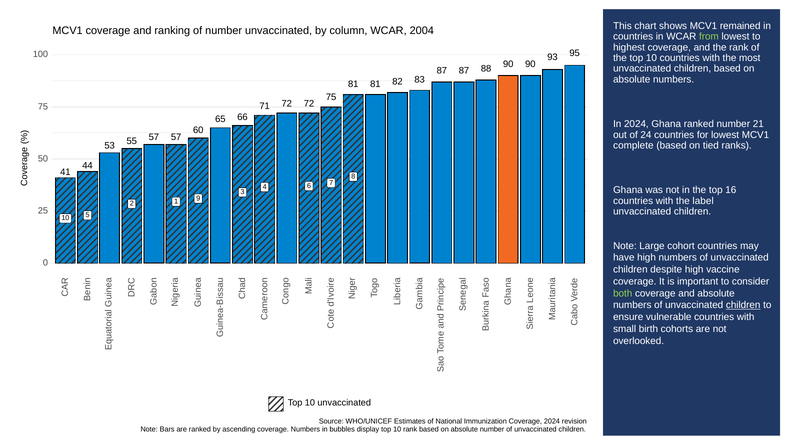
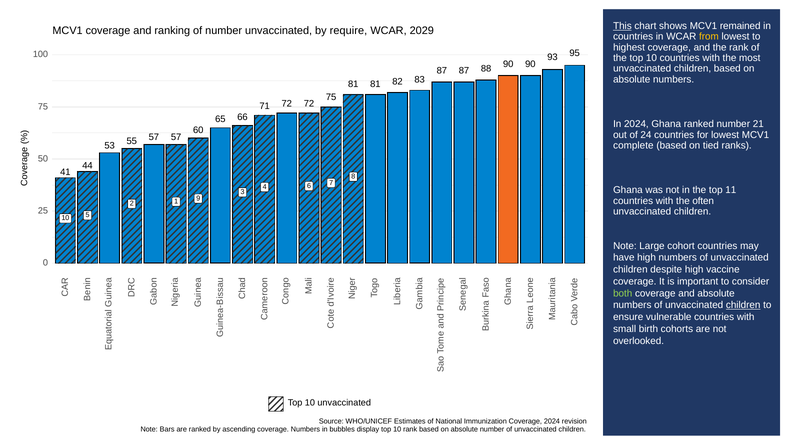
This underline: none -> present
column: column -> require
2004: 2004 -> 2029
from colour: light green -> yellow
16: 16 -> 11
label: label -> often
